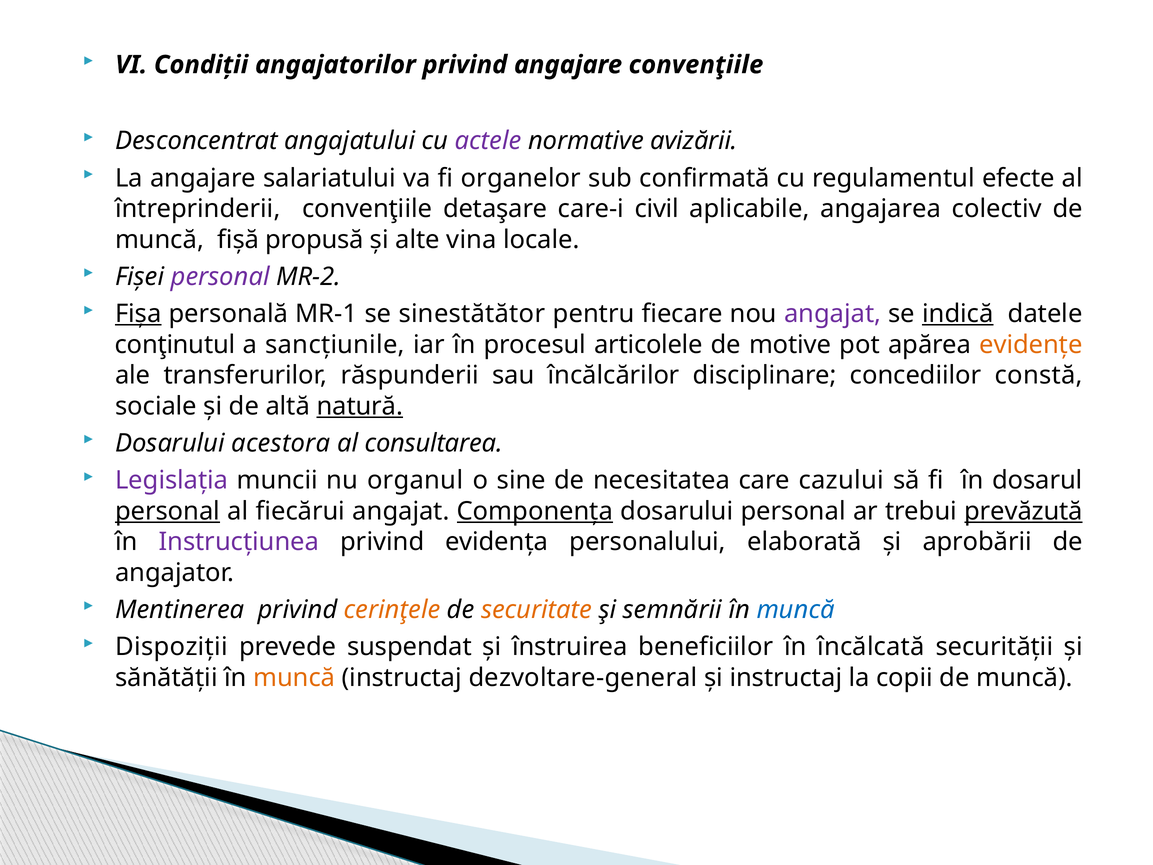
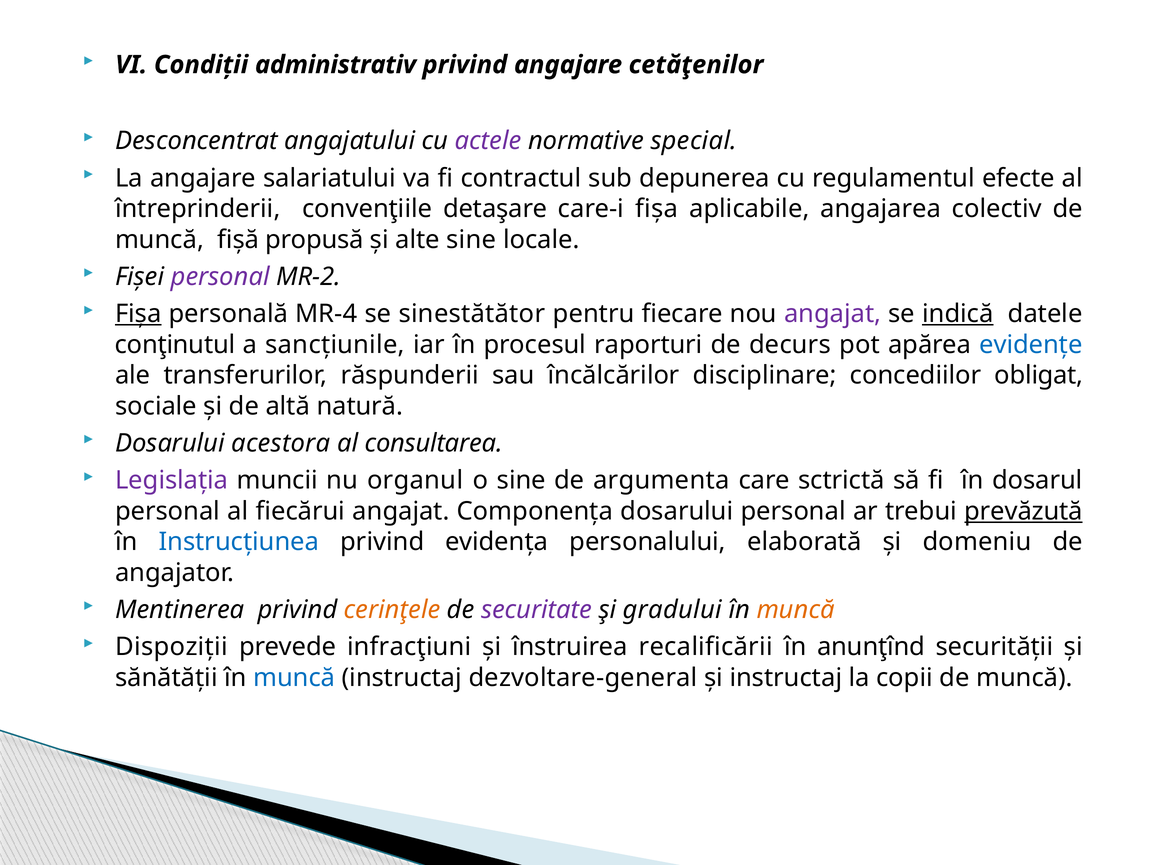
angajatorilor: angajatorilor -> administrativ
angajare convenţiile: convenţiile -> cetăţenilor
avizării: avizării -> special
organelor: organelor -> contractul
confirmată: confirmată -> depunerea
care-i civil: civil -> fișa
alte vina: vina -> sine
MR-1: MR-1 -> MR-4
articolele: articolele -> raporturi
motive: motive -> decurs
evidențe colour: orange -> blue
constă: constă -> obligat
natură underline: present -> none
necesitatea: necesitatea -> argumenta
cazului: cazului -> sctrictă
personal at (168, 511) underline: present -> none
Componența underline: present -> none
Instrucțiunea colour: purple -> blue
aprobării: aprobării -> domeniu
securitate colour: orange -> purple
semnării: semnării -> gradului
muncă at (796, 610) colour: blue -> orange
suspendat: suspendat -> infracţiuni
beneficiilor: beneficiilor -> recalificării
încălcată: încălcată -> anunţînd
muncă at (294, 677) colour: orange -> blue
